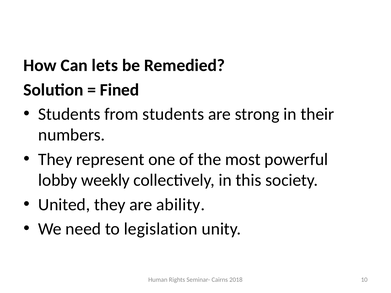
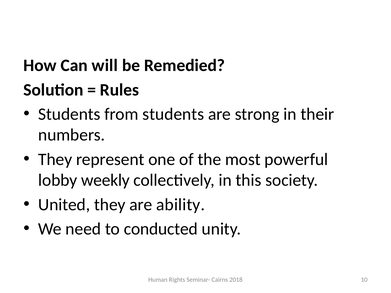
lets: lets -> will
Fined: Fined -> Rules
legislation: legislation -> conducted
